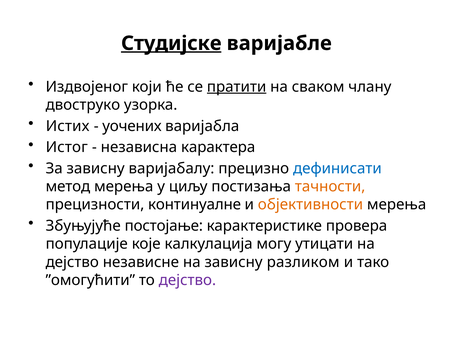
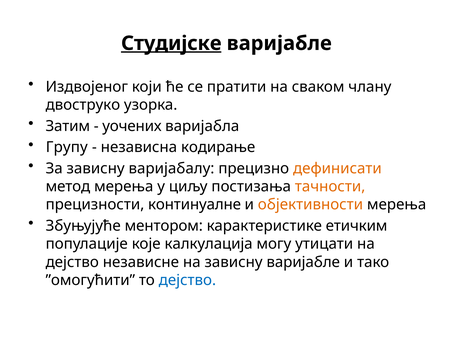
пратити underline: present -> none
Истих: Истих -> Затим
Истог: Истог -> Групу
карактера: карактера -> кодирање
дефинисати colour: blue -> orange
постојање: постојање -> ментором
провера: провера -> етичким
зависну разликом: разликом -> варијабле
дејство at (187, 280) colour: purple -> blue
